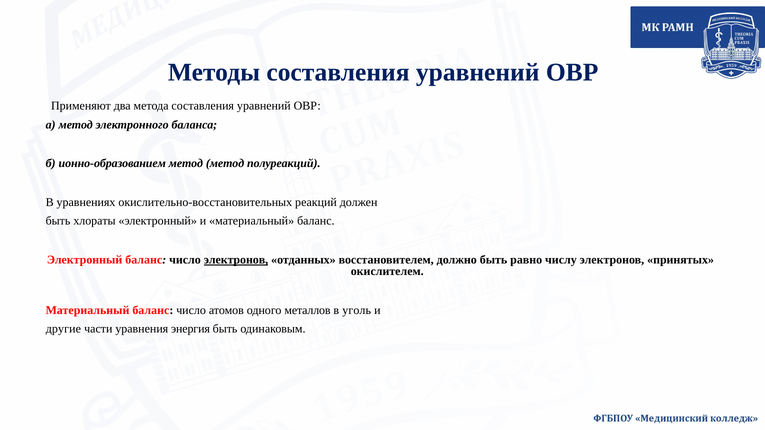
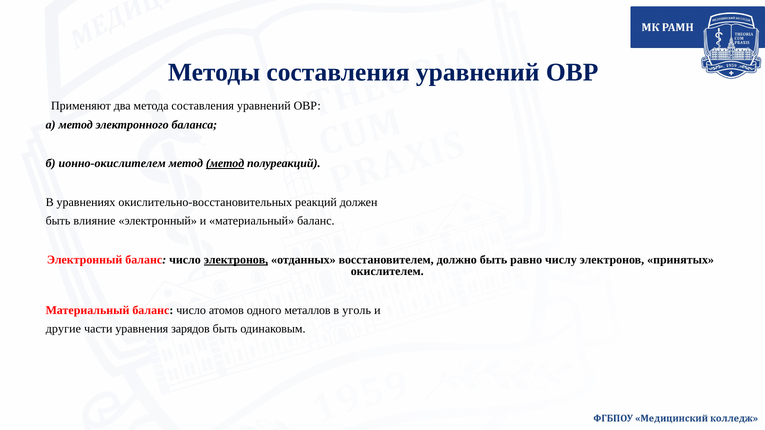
ионно-образованием: ионно-образованием -> ионно-окислителем
метод at (225, 164) underline: none -> present
хлораты: хлораты -> влияние
энергия: энергия -> зарядов
